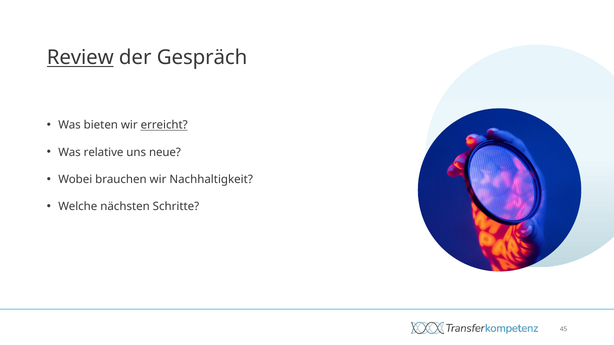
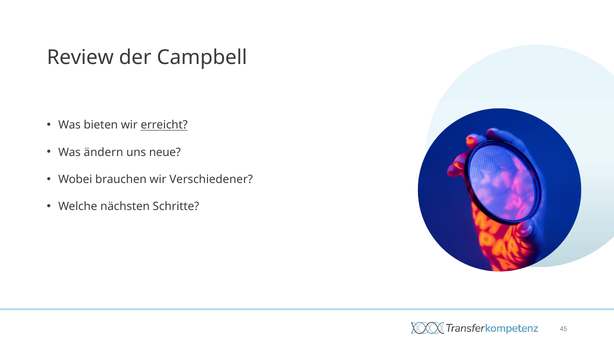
Review underline: present -> none
Gespräch: Gespräch -> Campbell
relative: relative -> ändern
Nachhaltigkeit: Nachhaltigkeit -> Verschiedener
